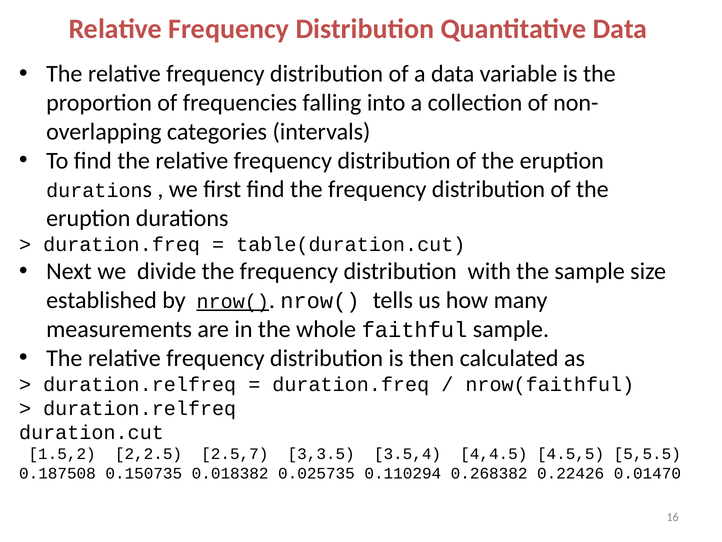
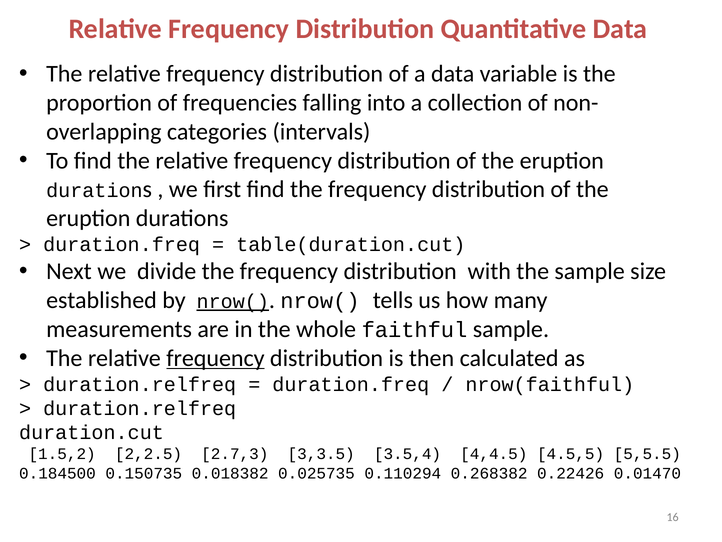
frequency at (215, 358) underline: none -> present
2.5,7: 2.5,7 -> 2.7,3
0.187508: 0.187508 -> 0.184500
